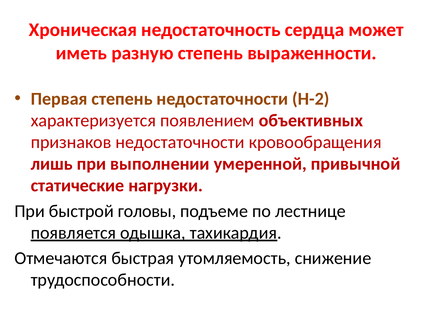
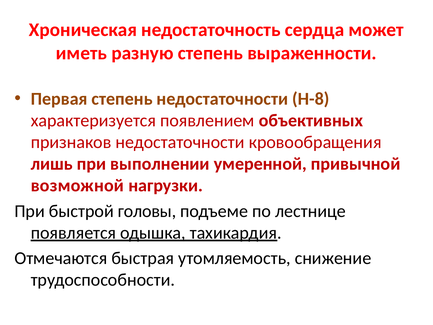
Н-2: Н-2 -> Н-8
статические: статические -> возможной
